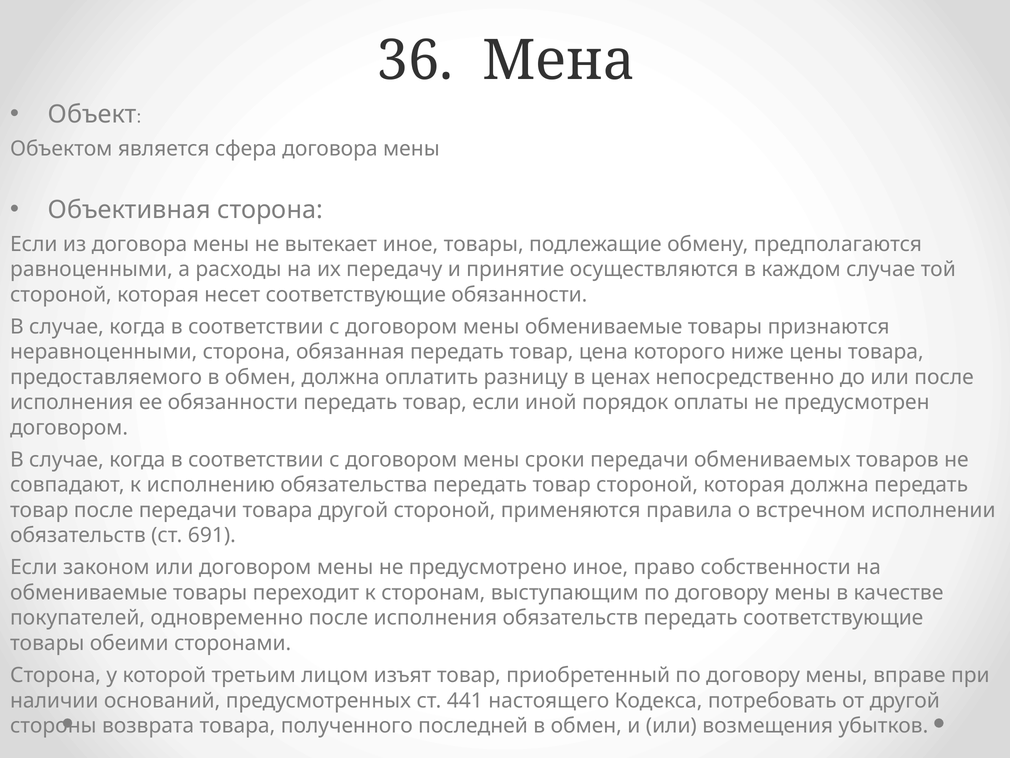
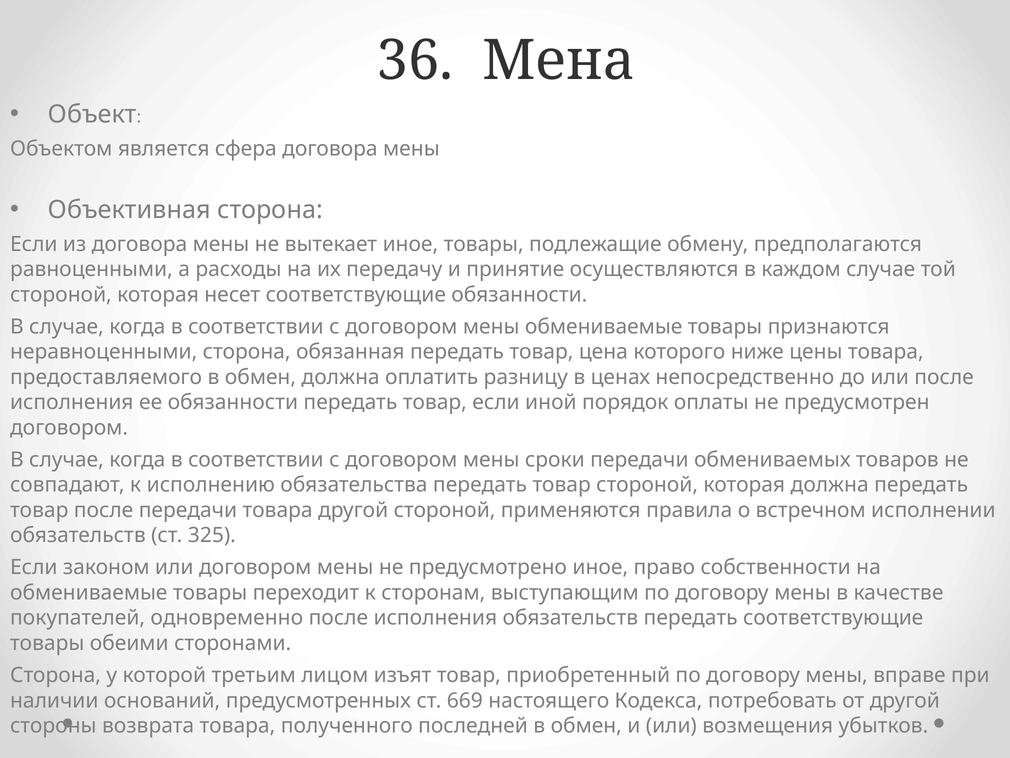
691: 691 -> 325
441: 441 -> 669
